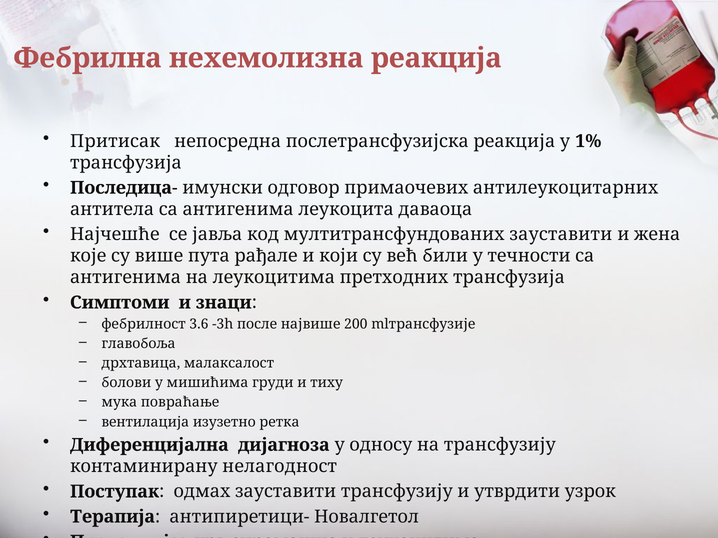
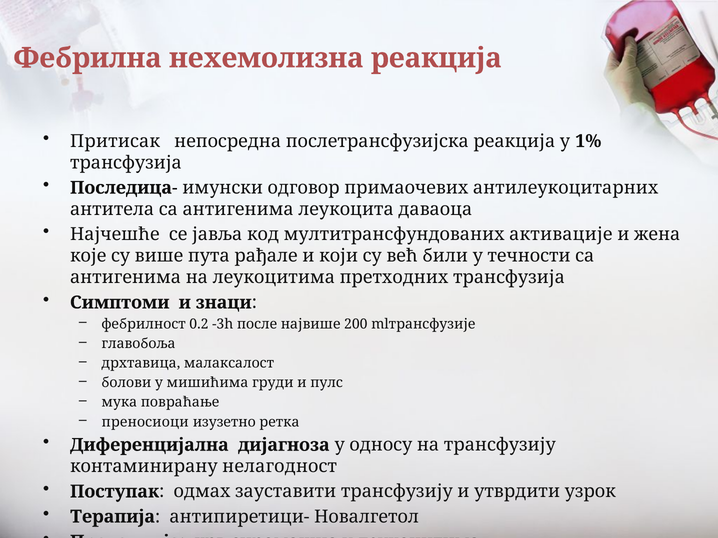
мултитрансфундованих зауставити: зауставити -> активације
3.6: 3.6 -> 0.2
тиху: тиху -> пулс
вентилација: вентилација -> преносиоци
